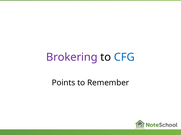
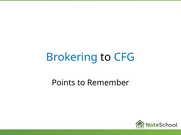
Brokering colour: purple -> blue
